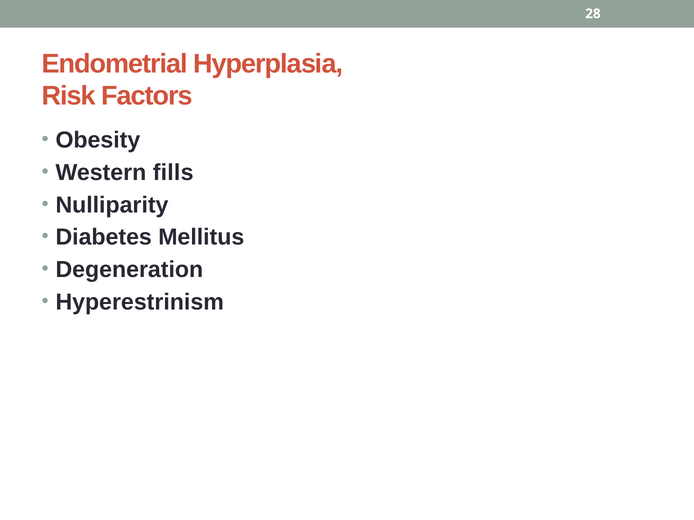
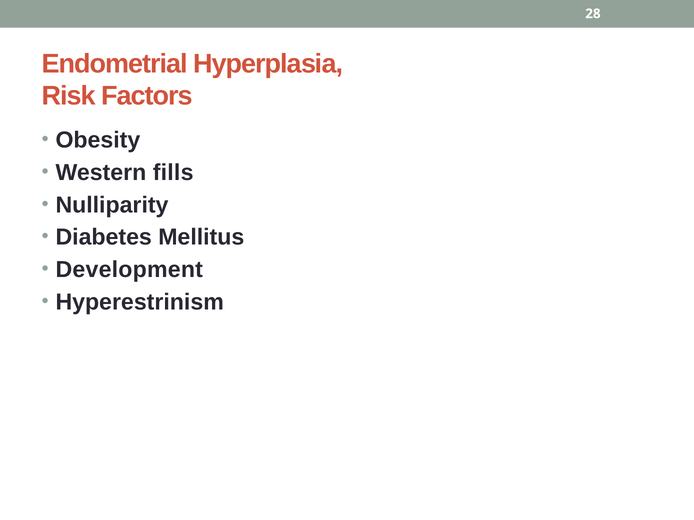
Degeneration: Degeneration -> Development
